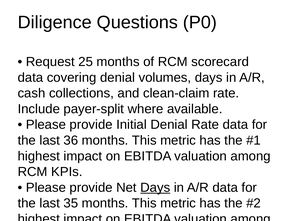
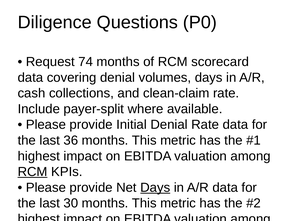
25: 25 -> 74
RCM at (33, 172) underline: none -> present
35: 35 -> 30
